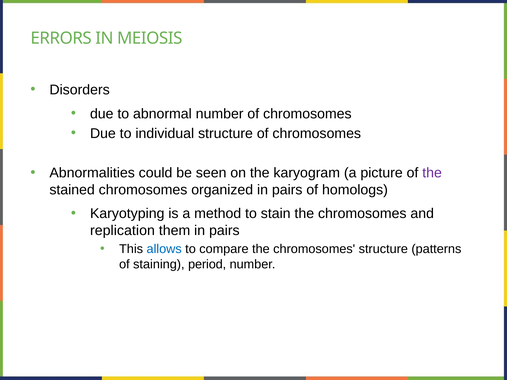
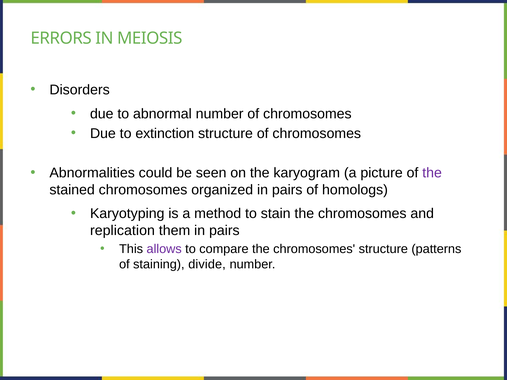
individual: individual -> extinction
allows colour: blue -> purple
period: period -> divide
